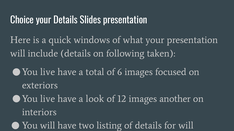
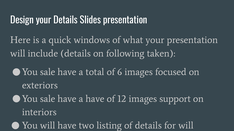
Choice: Choice -> Design
live at (48, 72): live -> sale
live at (48, 99): live -> sale
a look: look -> have
another: another -> support
